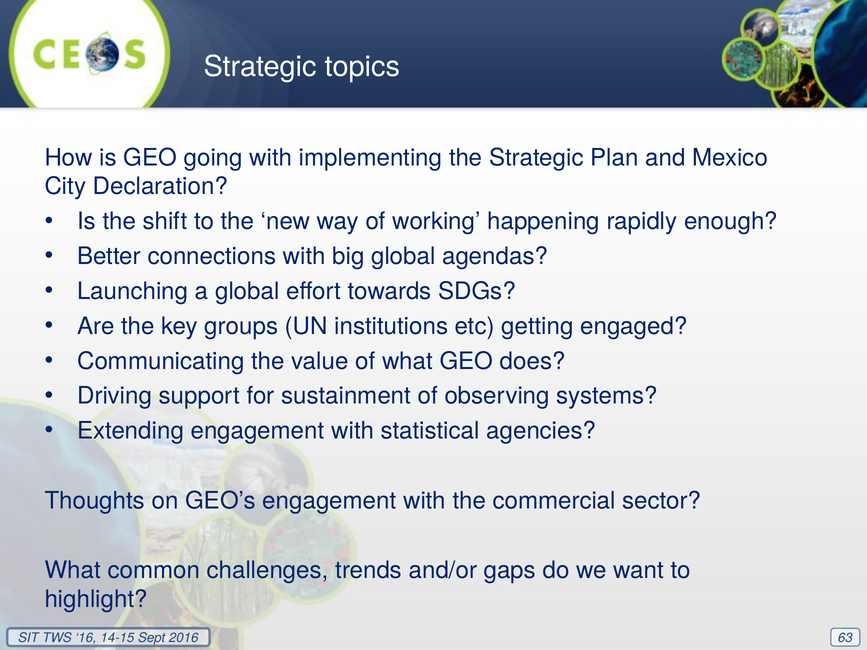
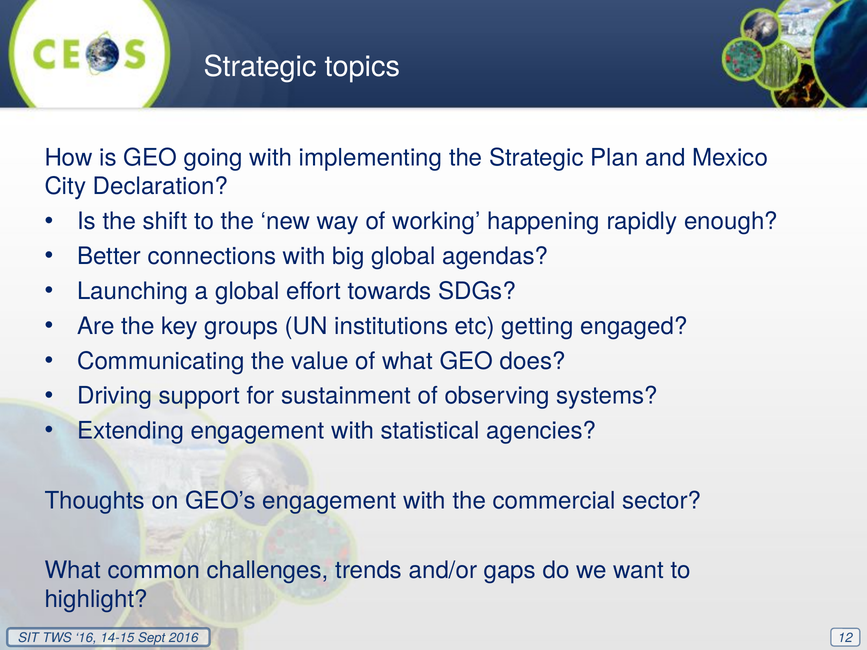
63: 63 -> 12
